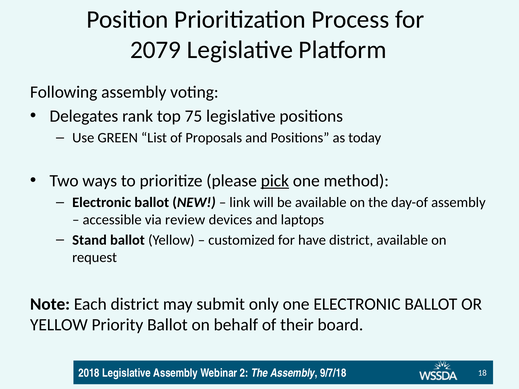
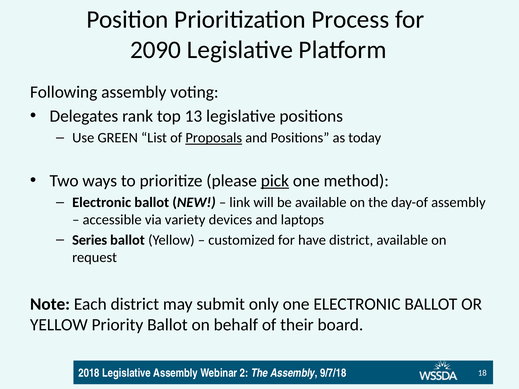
2079: 2079 -> 2090
75: 75 -> 13
Proposals underline: none -> present
review: review -> variety
Stand: Stand -> Series
